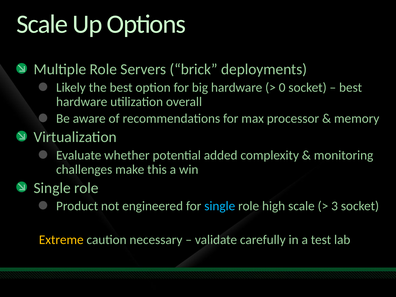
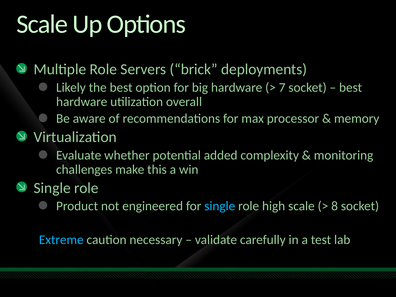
0: 0 -> 7
3: 3 -> 8
Extreme colour: yellow -> light blue
